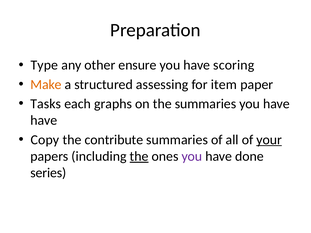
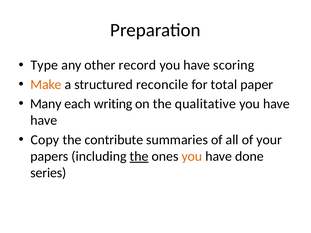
ensure: ensure -> record
assessing: assessing -> reconcile
item: item -> total
Tasks: Tasks -> Many
graphs: graphs -> writing
the summaries: summaries -> qualitative
your underline: present -> none
you at (192, 156) colour: purple -> orange
